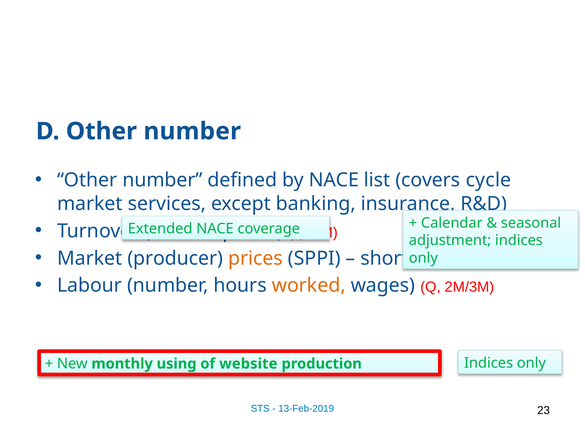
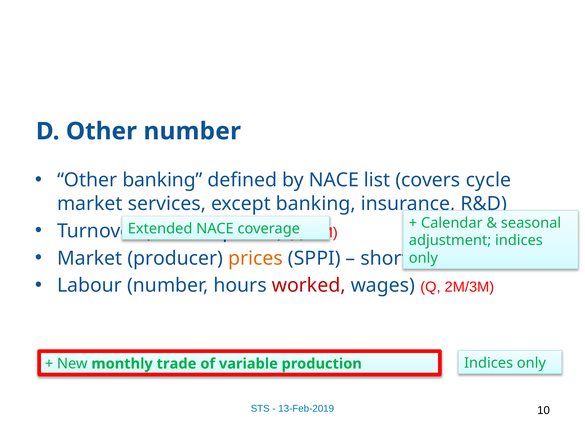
number at (162, 180): number -> banking
worked colour: orange -> red
using: using -> trade
website: website -> variable
23: 23 -> 10
